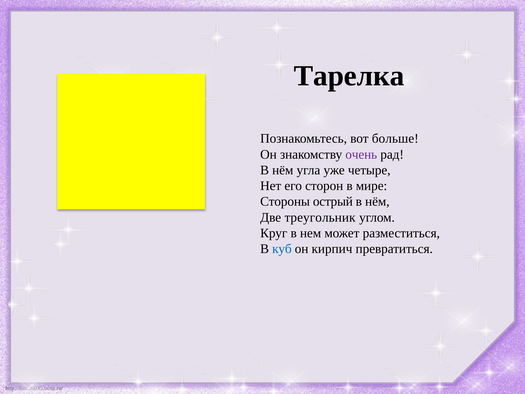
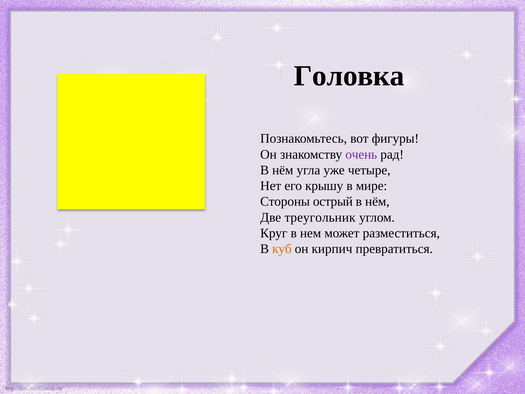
Тарелка: Тарелка -> Головка
больше: больше -> фигуры
сторон: сторон -> крышу
куб colour: blue -> orange
